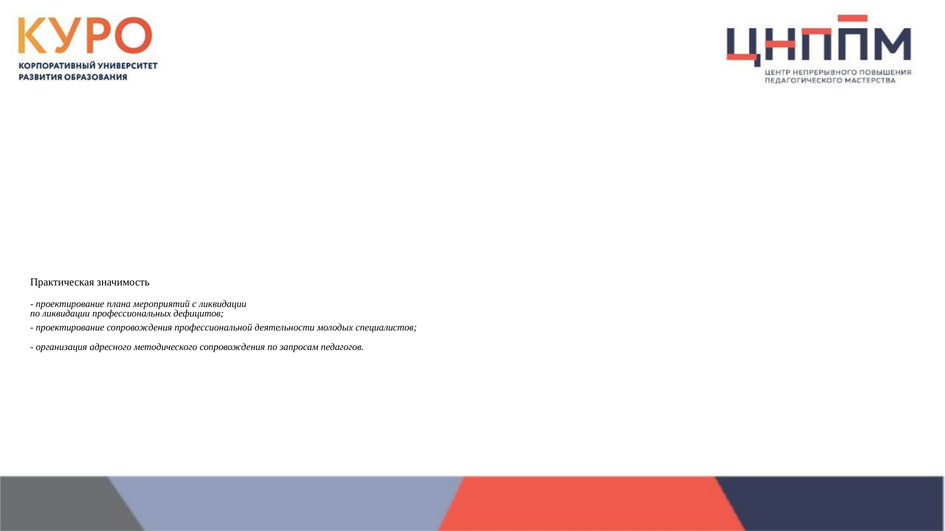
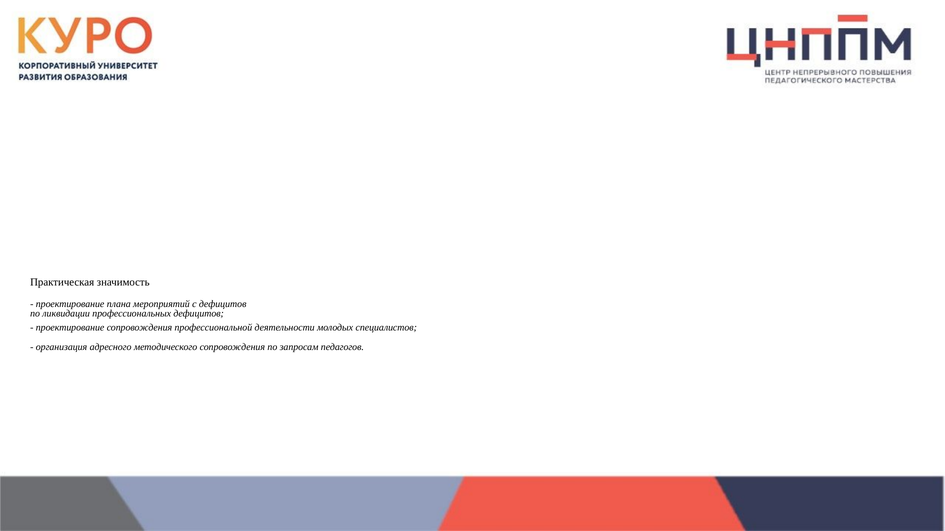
с ликвидации: ликвидации -> дефицитов
